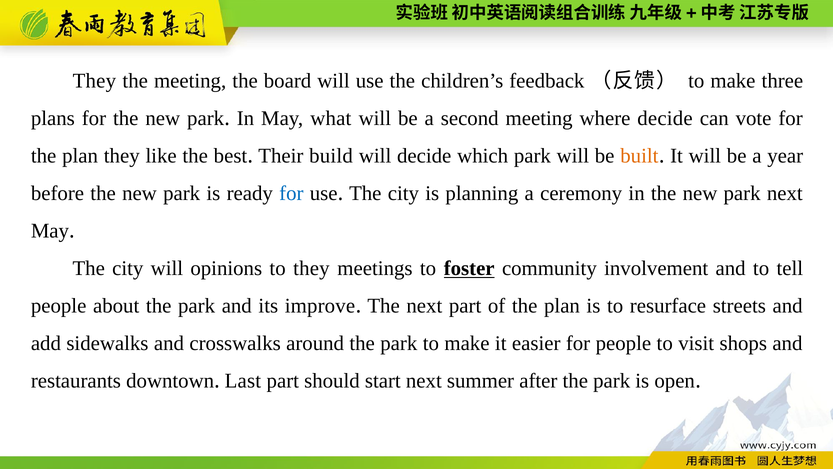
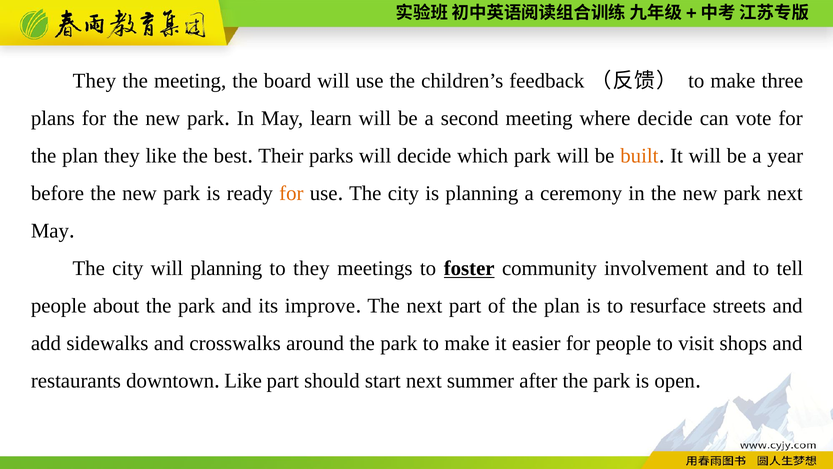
what: what -> learn
build: build -> parks
for at (291, 193) colour: blue -> orange
will opinions: opinions -> planning
Last at (243, 380): Last -> Like
